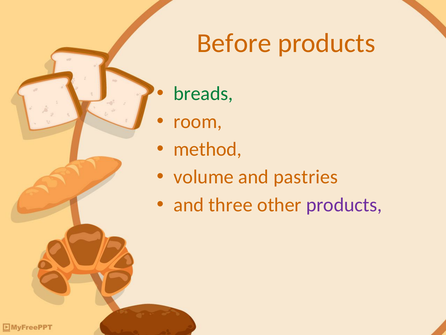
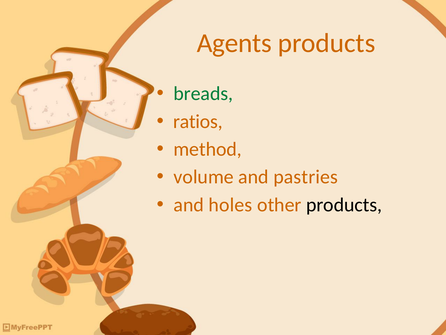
Before: Before -> Agents
room: room -> ratios
three: three -> holes
products at (344, 205) colour: purple -> black
